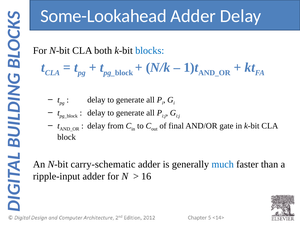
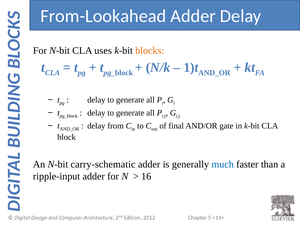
Some-Lookahead: Some-Lookahead -> From-Lookahead
both: both -> uses
blocks colour: blue -> orange
